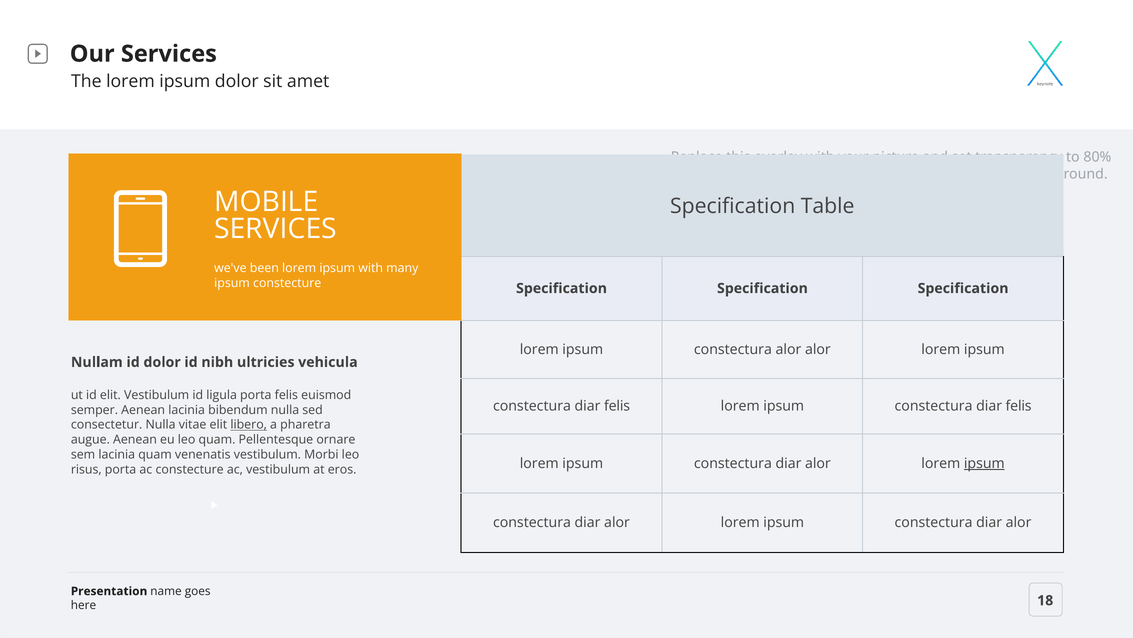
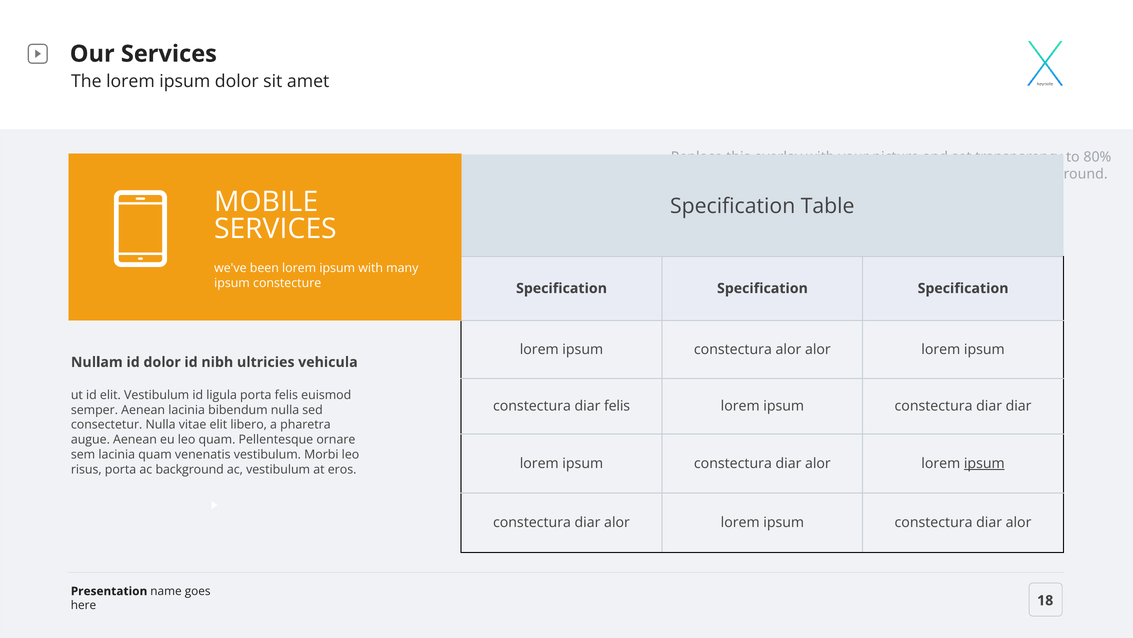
felis at (1019, 406): felis -> diar
libero underline: present -> none
ac constecture: constecture -> background
